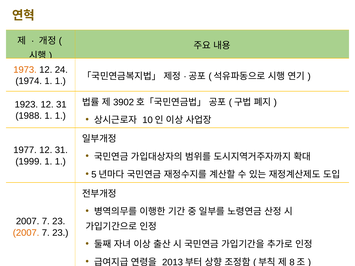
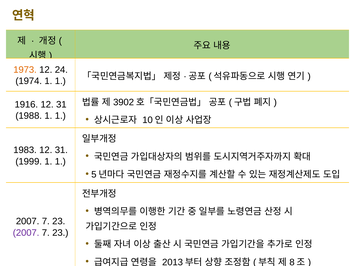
1923: 1923 -> 1916
1977: 1977 -> 1983
2007 at (26, 233) colour: orange -> purple
